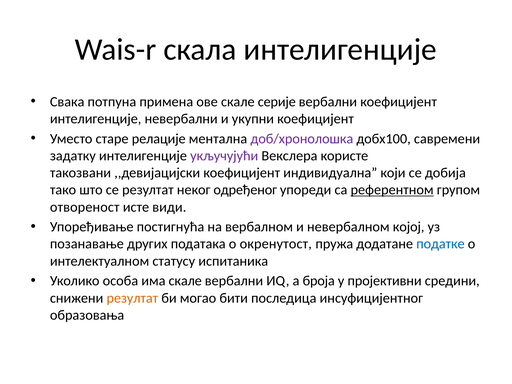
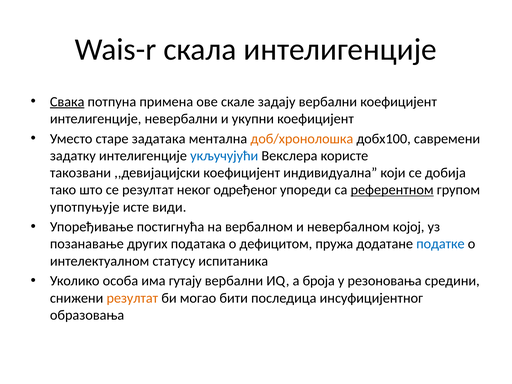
Свака underline: none -> present
серије: серије -> задају
релације: релације -> задатака
доб/хронолошка colour: purple -> orange
укључујући colour: purple -> blue
отвореност: отвореност -> употпуњује
окренутост: окренутост -> дефицитом
има скале: скале -> гутају
пројективни: пројективни -> резоновања
